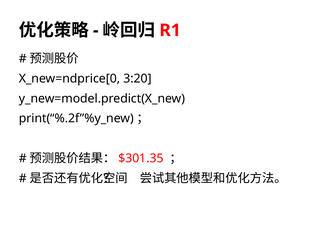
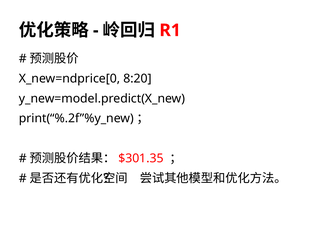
3:20: 3:20 -> 8:20
